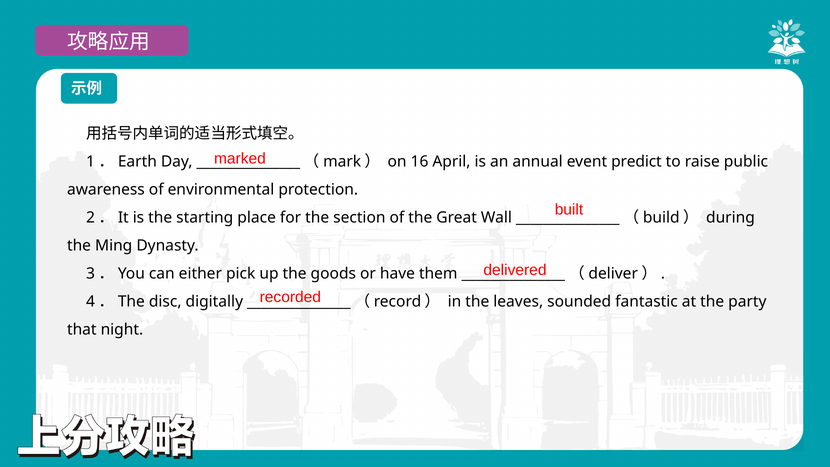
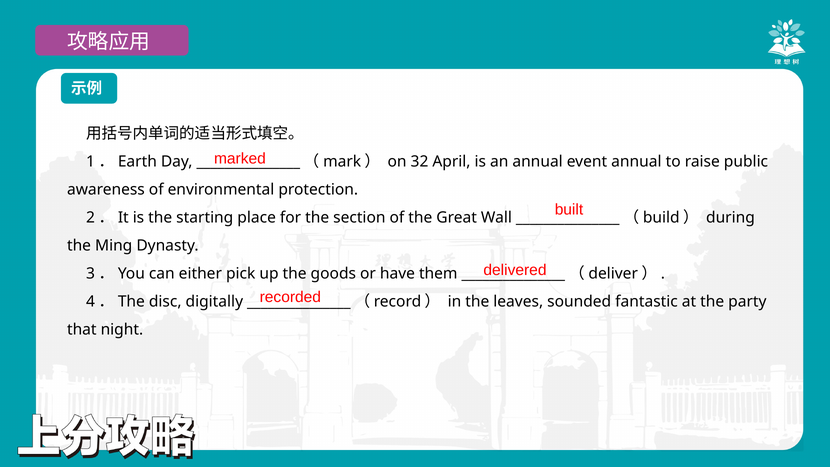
16: 16 -> 32
event predict: predict -> annual
